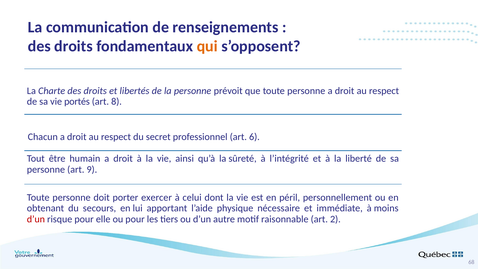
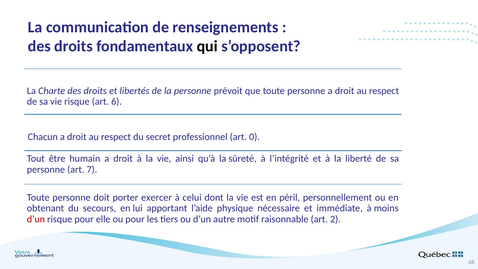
qui colour: orange -> black
vie portés: portés -> risque
8: 8 -> 6
6: 6 -> 0
9: 9 -> 7
